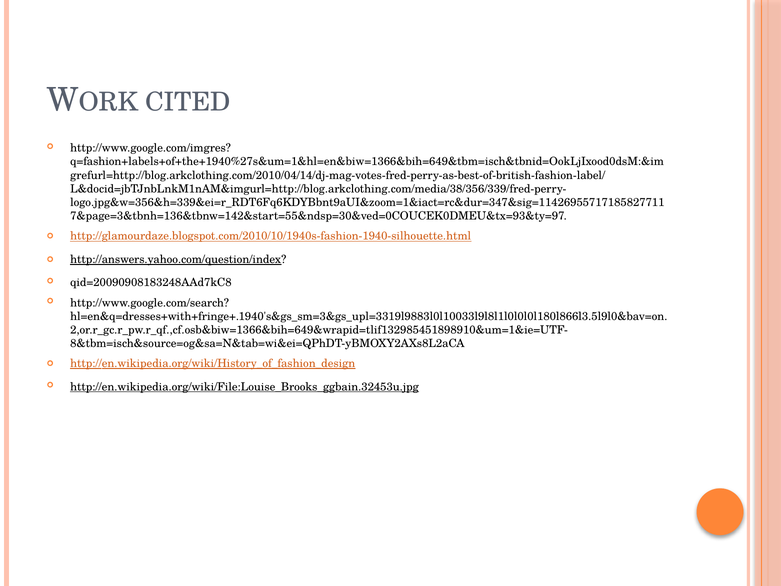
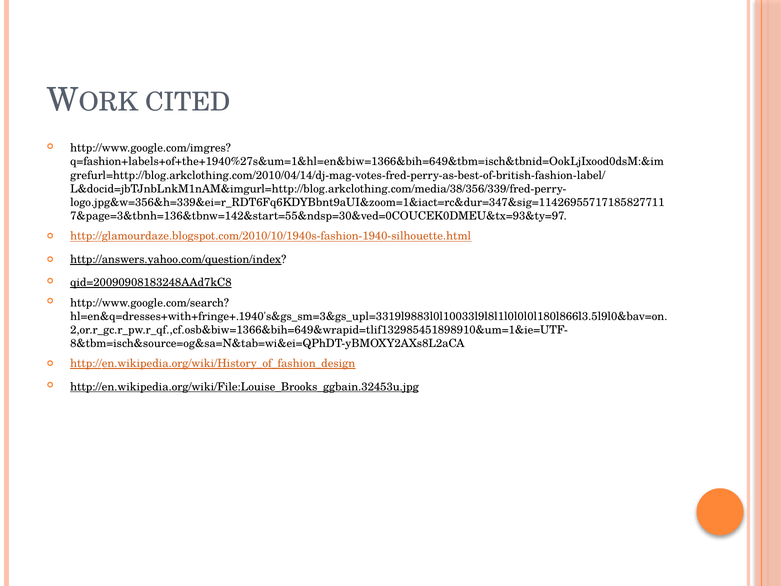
qid=20090908183248AAd7kC8 underline: none -> present
